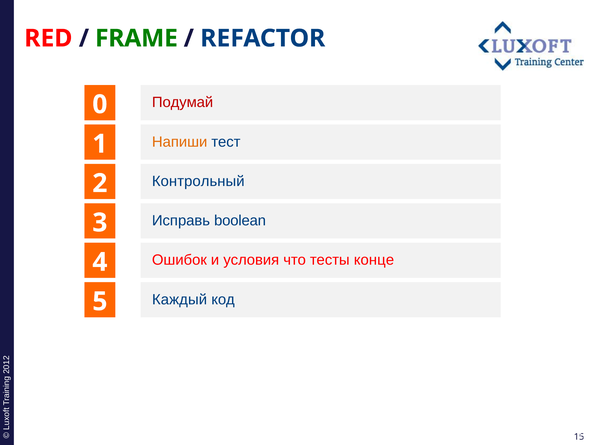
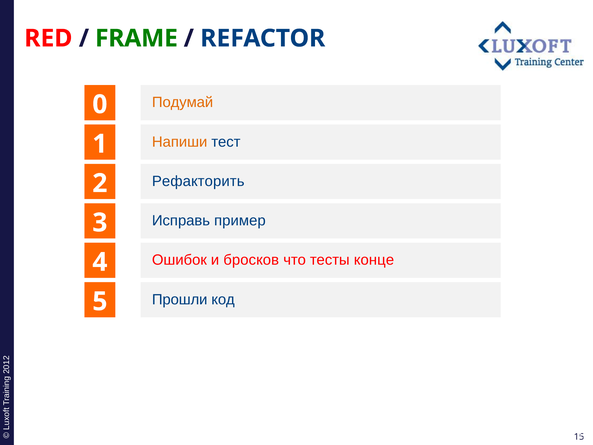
Подумай colour: red -> orange
Контрольный: Контрольный -> Рефакторить
boolean: boolean -> пример
условия: условия -> бросков
Каждый: Каждый -> Прошли
